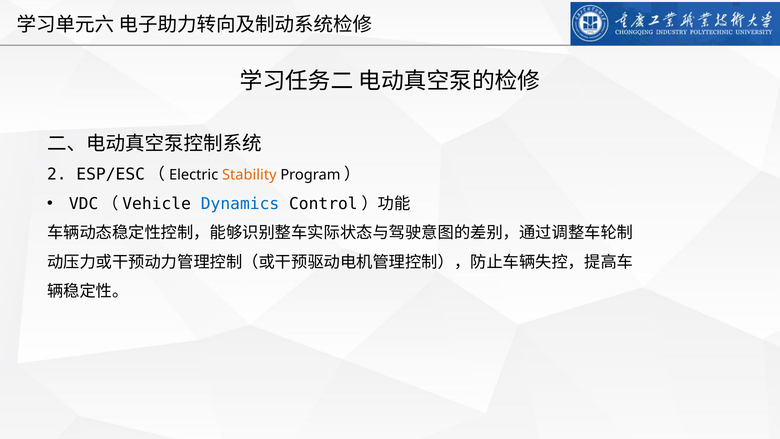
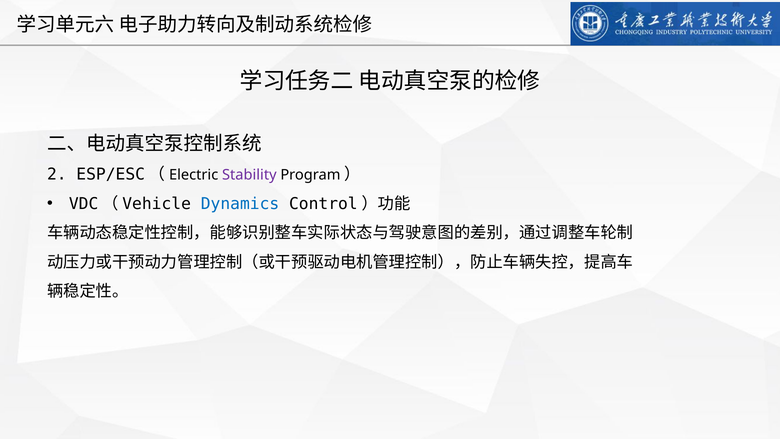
Stability colour: orange -> purple
